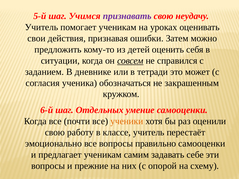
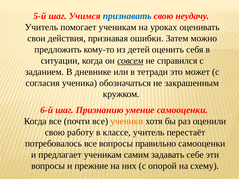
признавать colour: purple -> blue
Отдельных: Отдельных -> Признанию
эмоционально: эмоционально -> потребовалось
